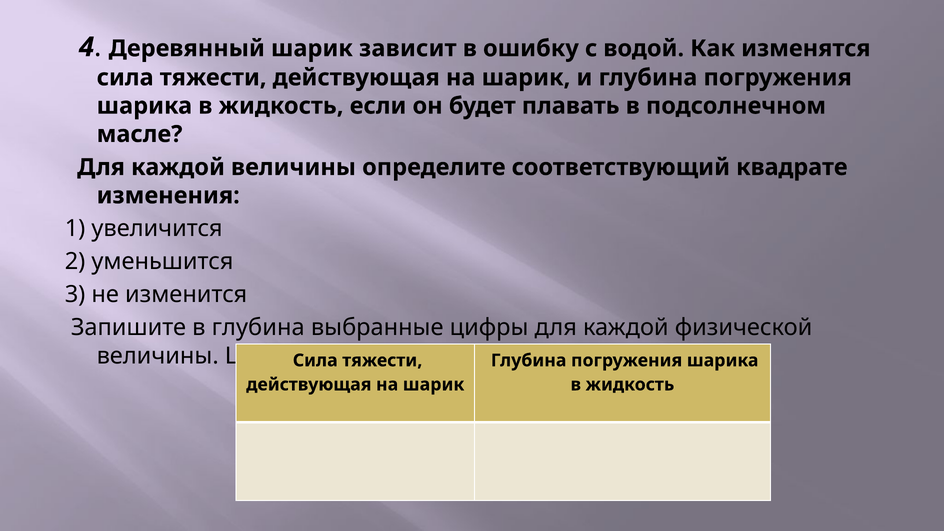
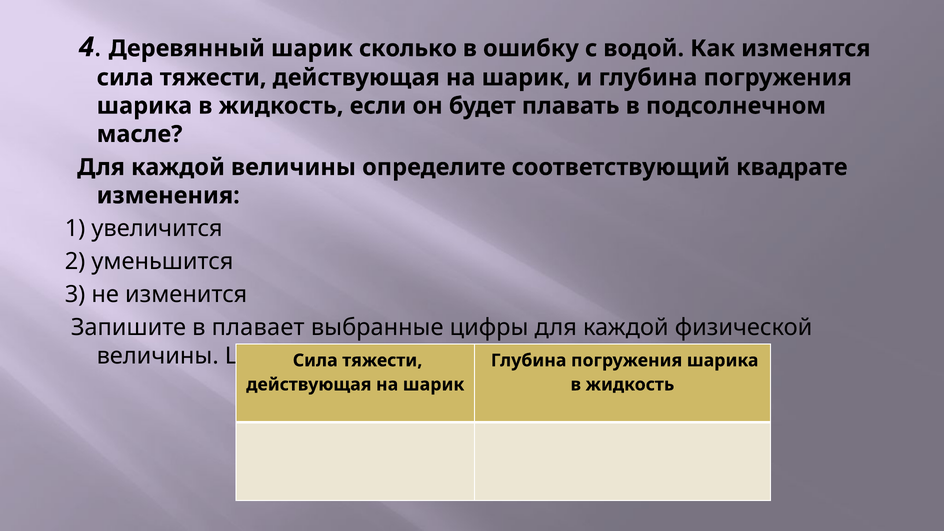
зависит: зависит -> сколько
в глубина: глубина -> плавает
